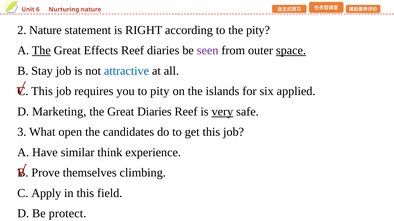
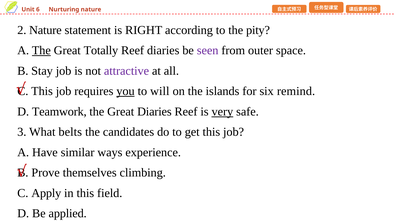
Effects: Effects -> Totally
space underline: present -> none
attractive colour: blue -> purple
you underline: none -> present
to pity: pity -> will
applied: applied -> remind
Marketing: Marketing -> Teamwork
open: open -> belts
think: think -> ways
protect: protect -> applied
